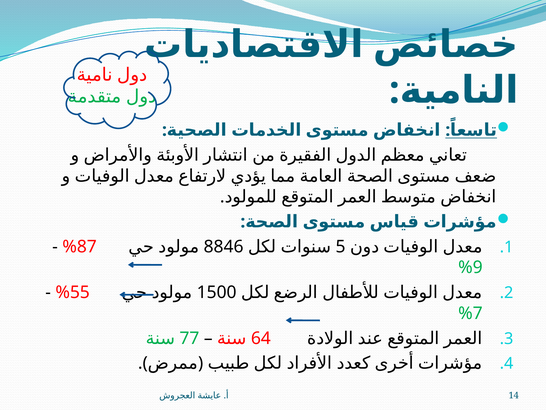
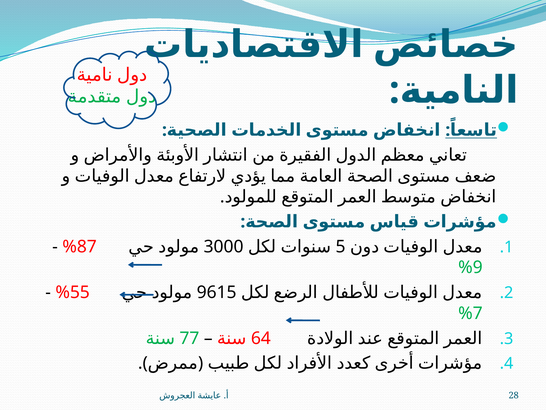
8846: 8846 -> 3000
1500: 1500 -> 9615
14: 14 -> 28
